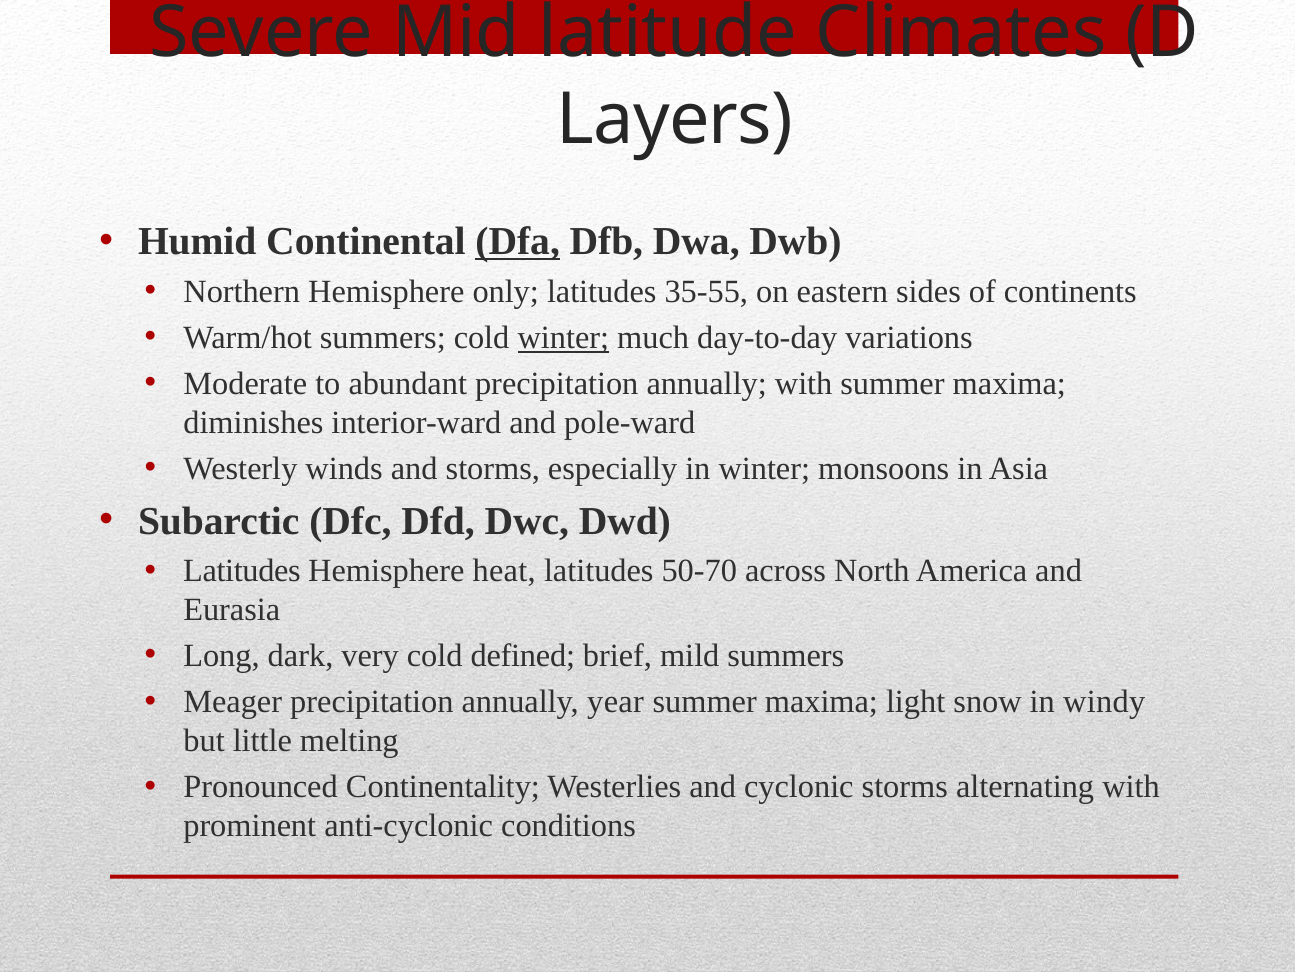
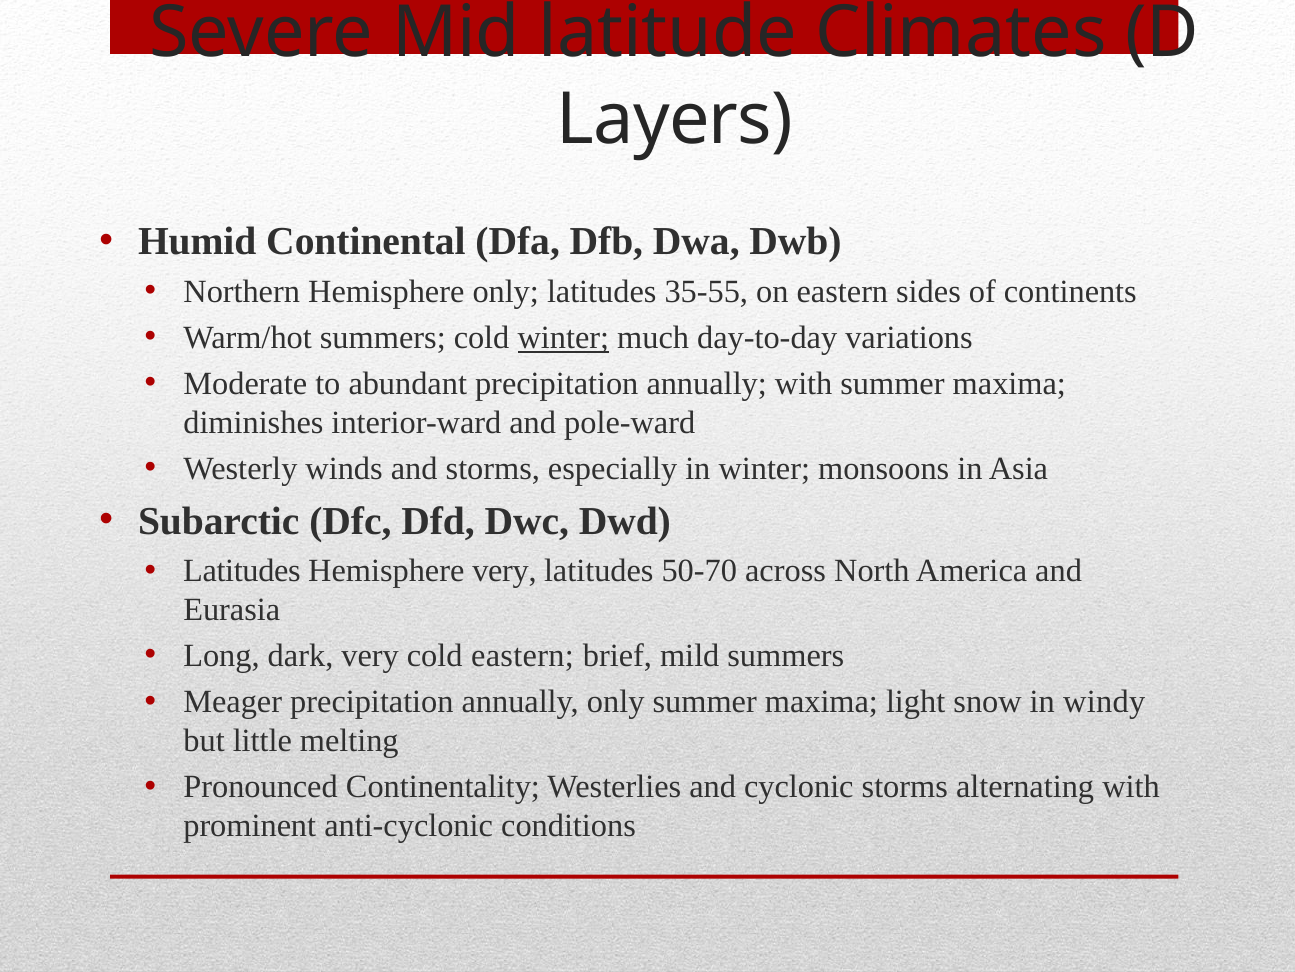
Dfa underline: present -> none
Hemisphere heat: heat -> very
cold defined: defined -> eastern
annually year: year -> only
